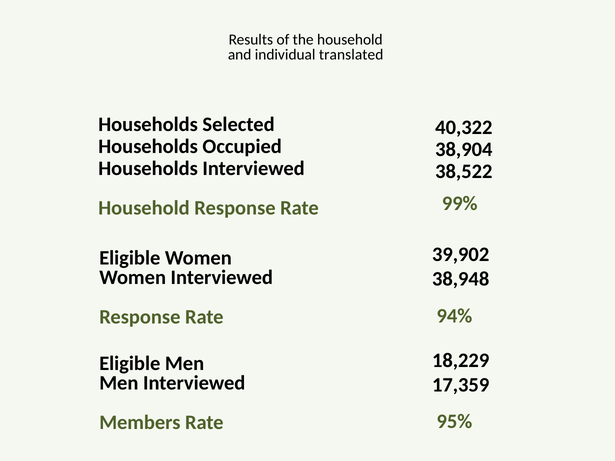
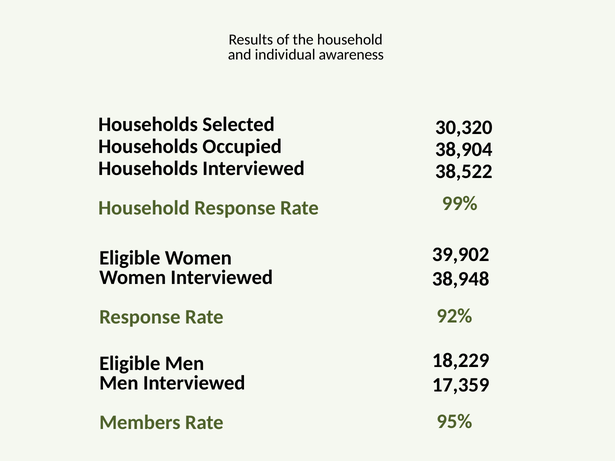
translated: translated -> awareness
40,322: 40,322 -> 30,320
94%: 94% -> 92%
